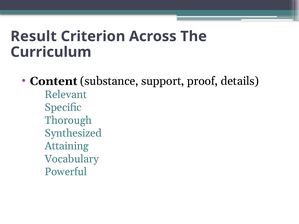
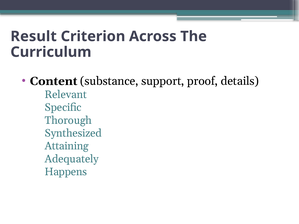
Vocabulary: Vocabulary -> Adequately
Powerful: Powerful -> Happens
